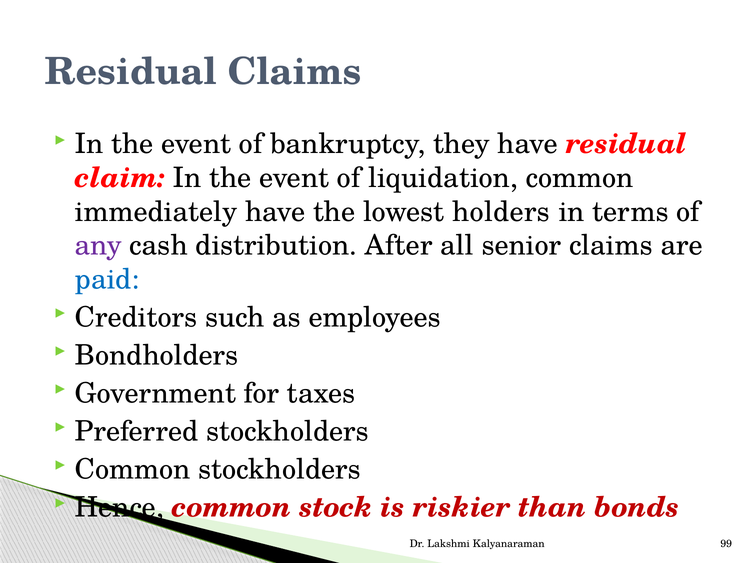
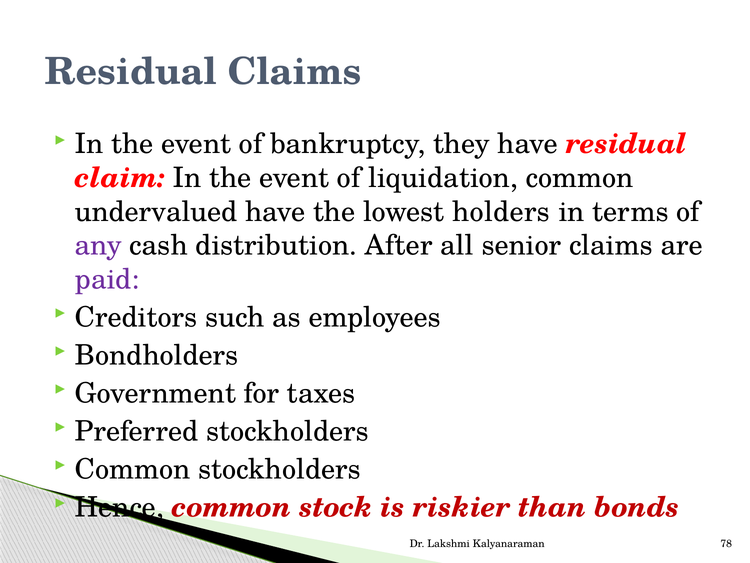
immediately: immediately -> undervalued
paid colour: blue -> purple
99: 99 -> 78
